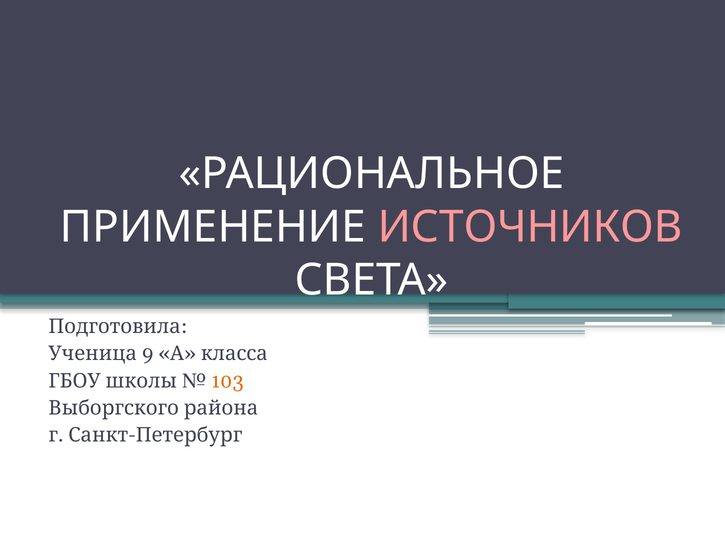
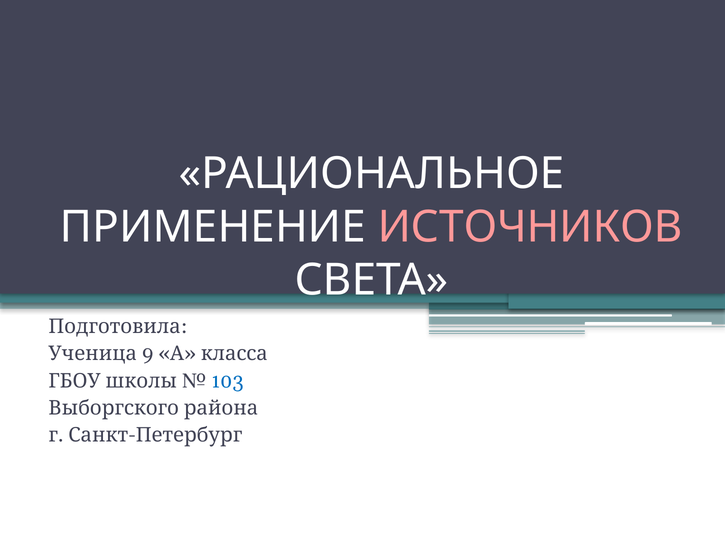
103 colour: orange -> blue
